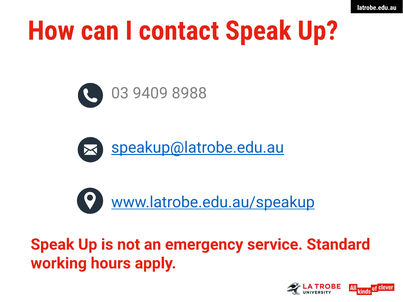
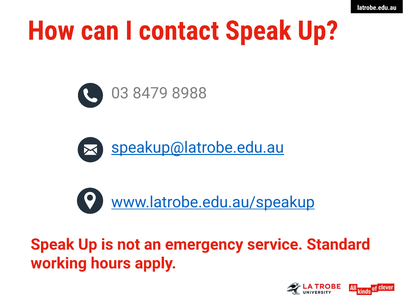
9409: 9409 -> 8479
